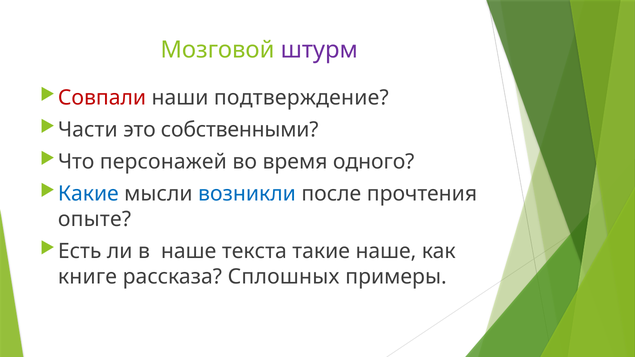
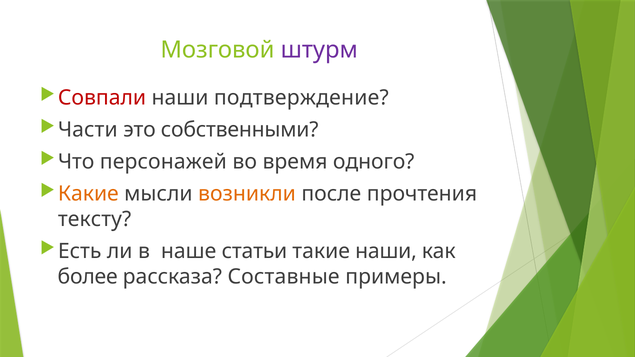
Какие colour: blue -> orange
возникли colour: blue -> orange
опыте: опыте -> тексту
текста: текста -> статьи
такие наше: наше -> наши
книге: книге -> более
Сплошных: Сплошных -> Составные
